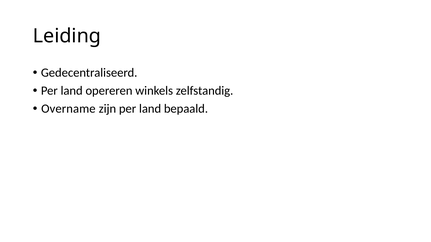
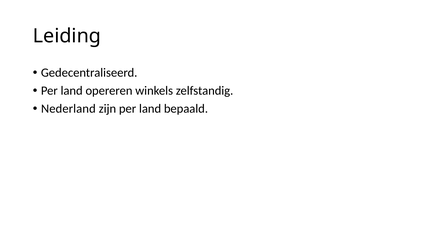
Overname: Overname -> Nederland
